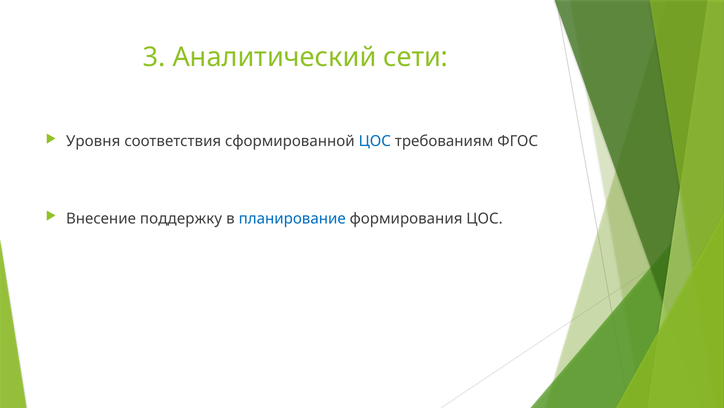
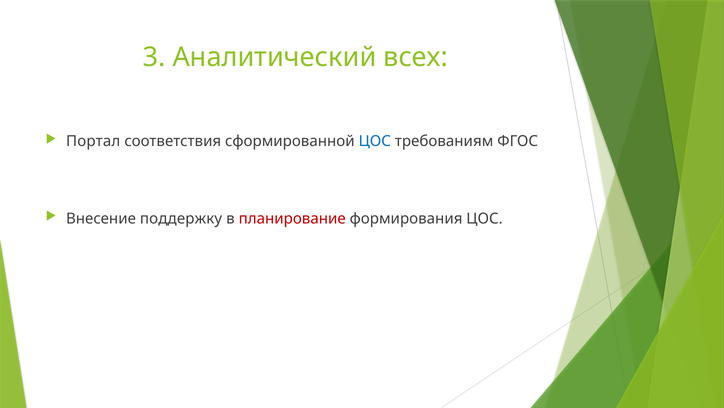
сети: сети -> всех
Уровня: Уровня -> Портал
планирование colour: blue -> red
